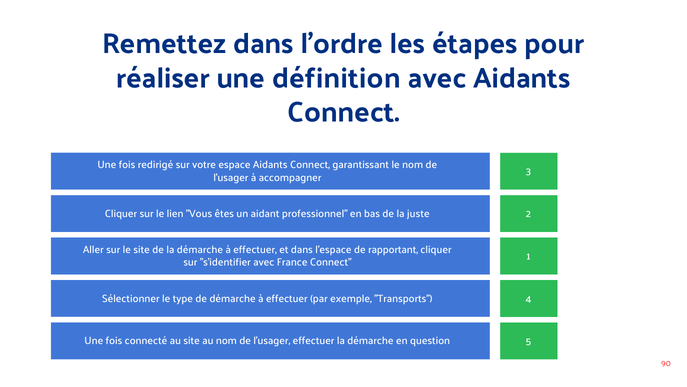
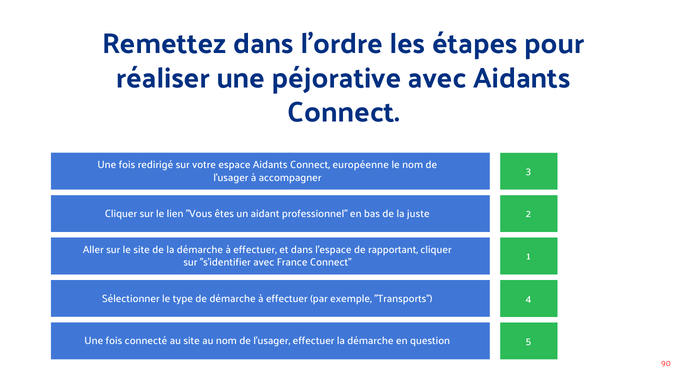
définition: définition -> péjorative
garantissant: garantissant -> européenne
